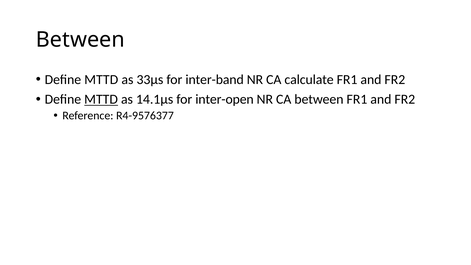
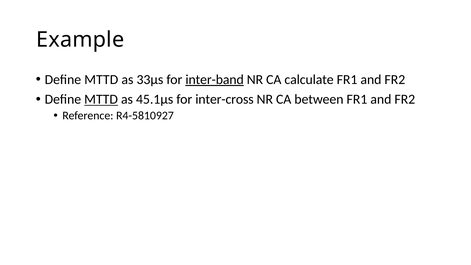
Between at (80, 40): Between -> Example
inter-band underline: none -> present
14.1µs: 14.1µs -> 45.1µs
inter-open: inter-open -> inter-cross
R4-9576377: R4-9576377 -> R4-5810927
